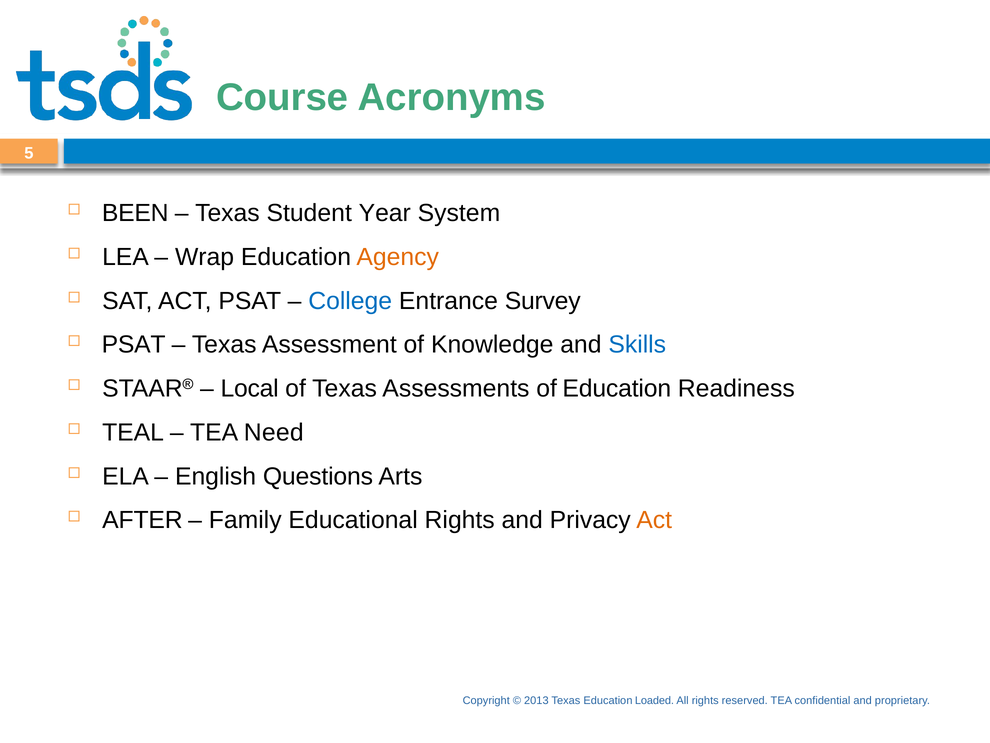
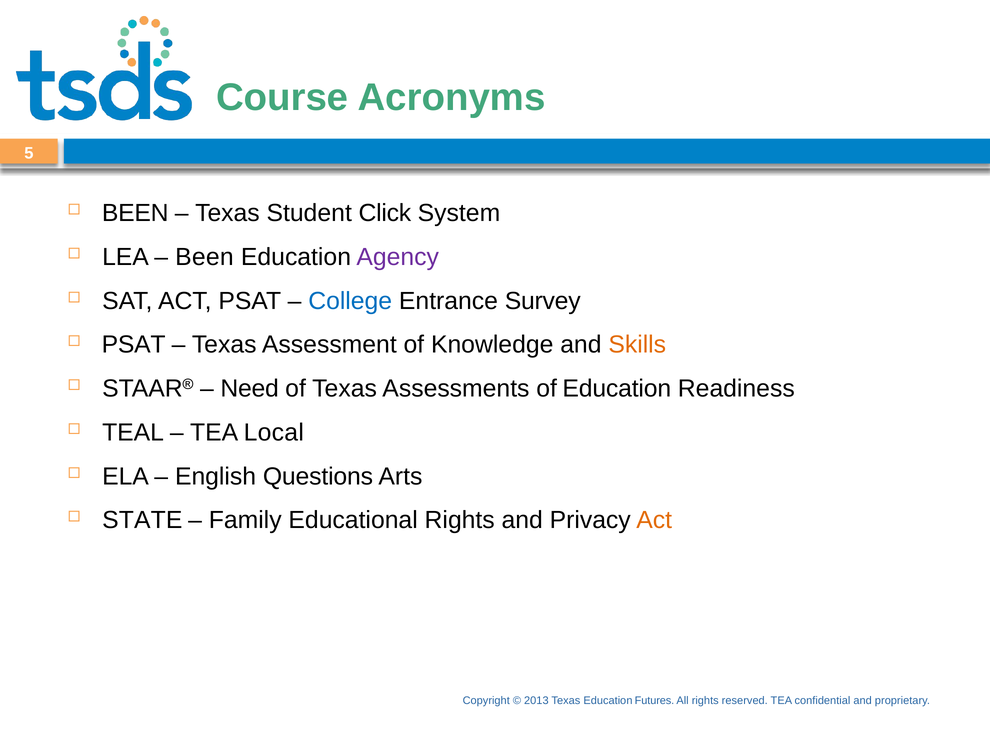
Student Year: Year -> Click
Wrap at (205, 257): Wrap -> Been
Agency colour: orange -> purple
Skills colour: blue -> orange
Local: Local -> Need
Need: Need -> Local
AFTER: AFTER -> STATE
Loaded: Loaded -> Futures
